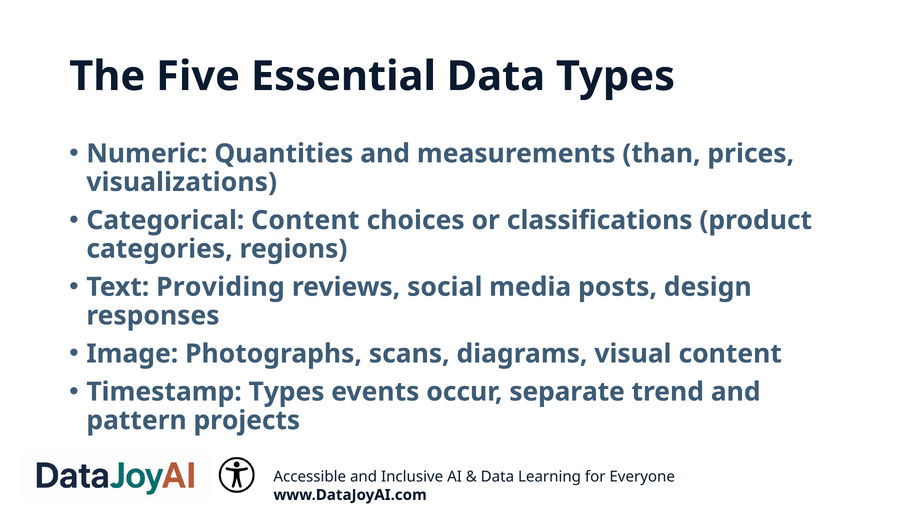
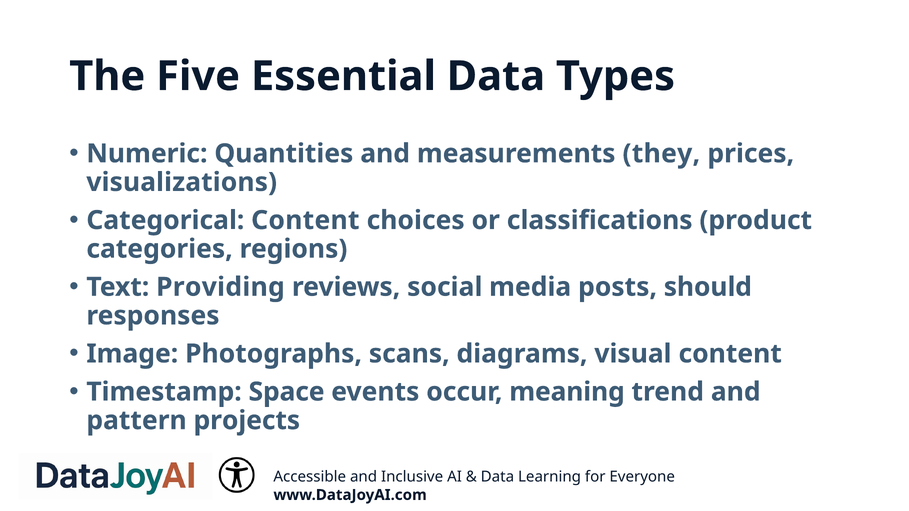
than: than -> they
design: design -> should
Timestamp Types: Types -> Space
separate: separate -> meaning
